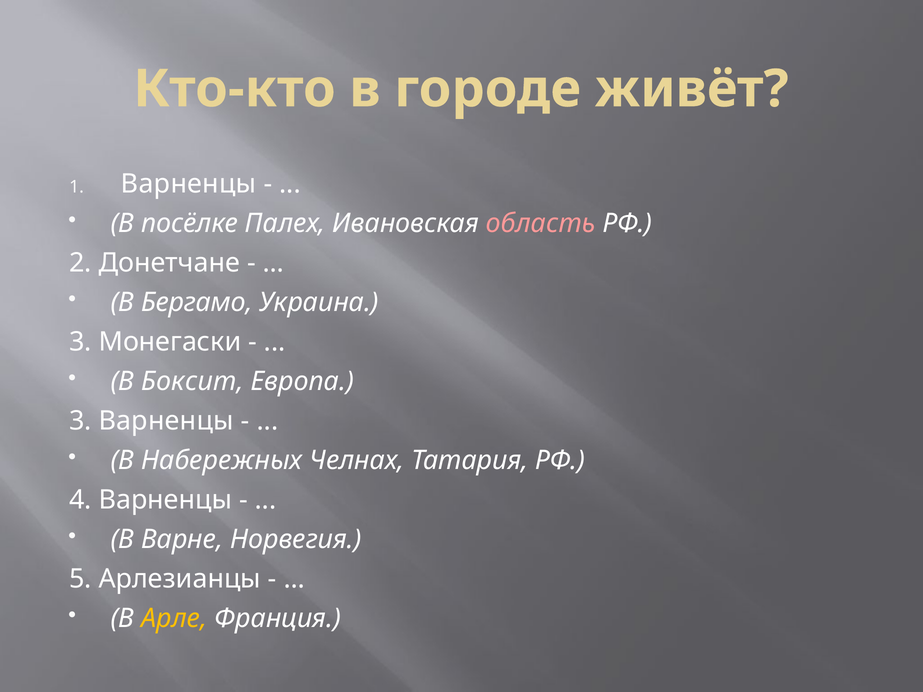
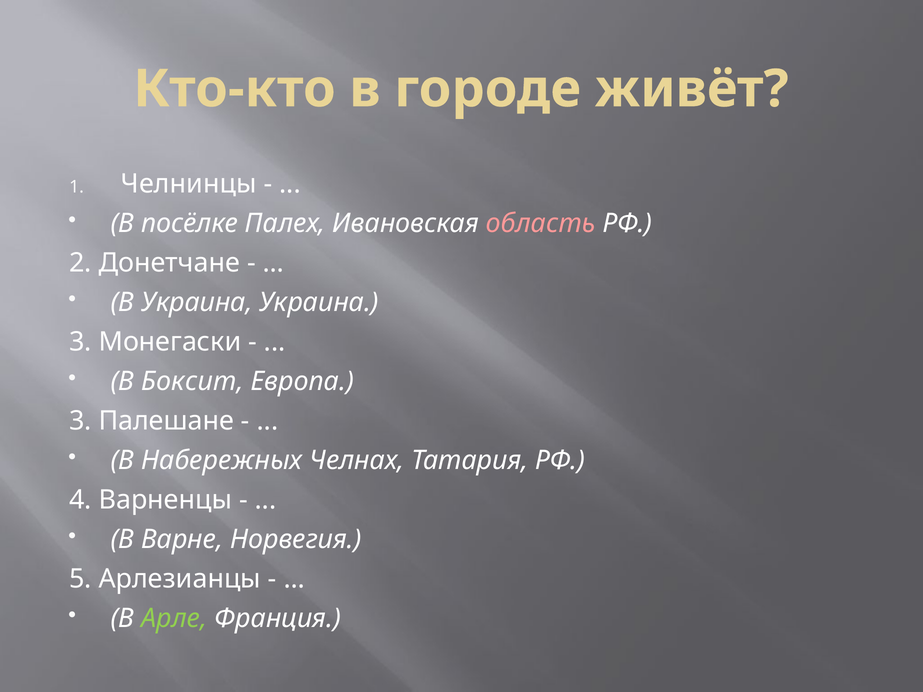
Варненцы at (189, 184): Варненцы -> Челнинцы
В Бергамо: Бергамо -> Украина
3 Варненцы: Варненцы -> Палешане
Арле colour: yellow -> light green
